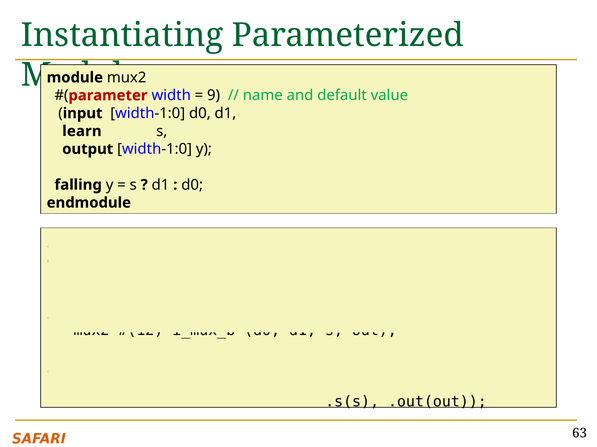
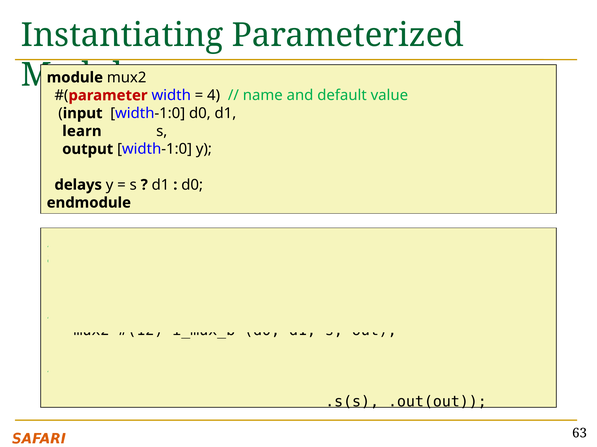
9: 9 -> 4
falling: falling -> delays
